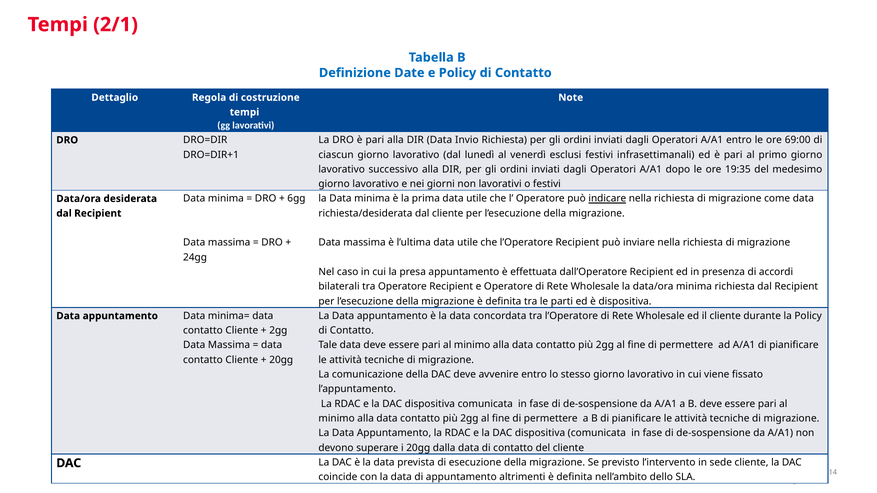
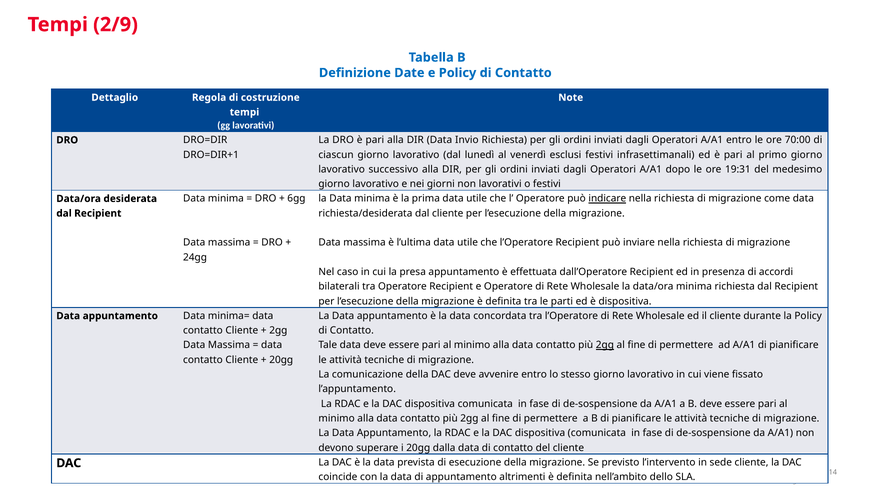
2/1: 2/1 -> 2/9
69:00: 69:00 -> 70:00
19:35: 19:35 -> 19:31
2gg at (605, 345) underline: none -> present
